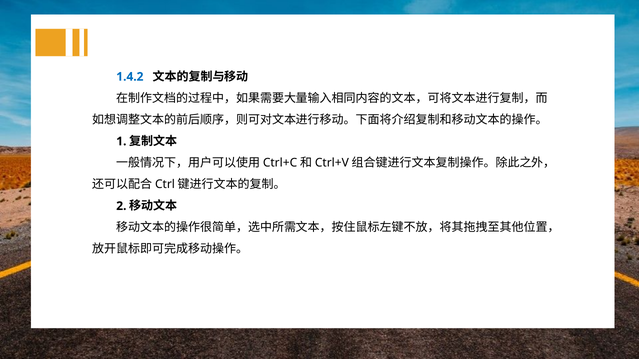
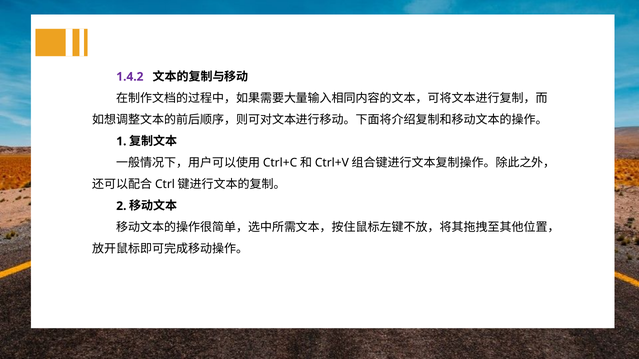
1.4.2 colour: blue -> purple
